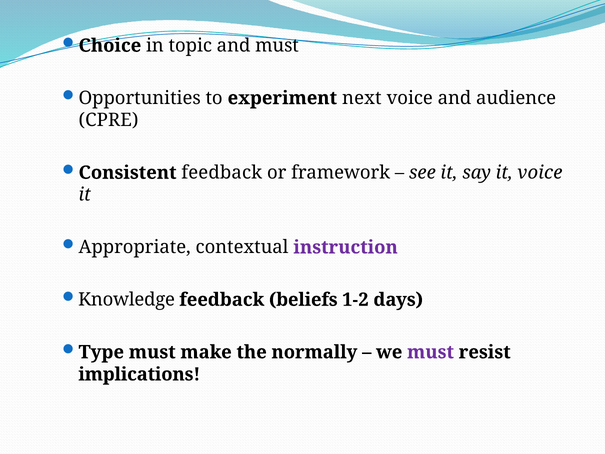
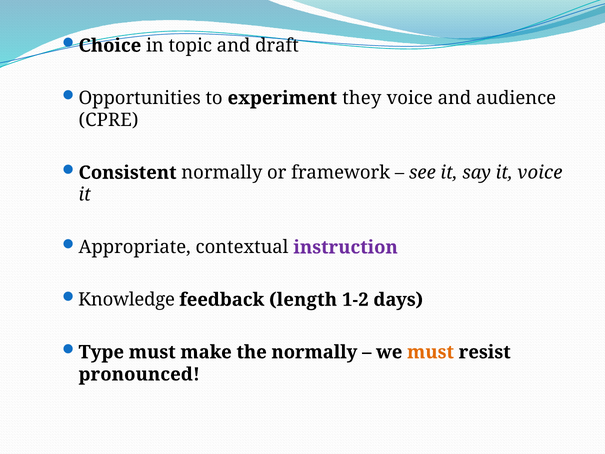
and must: must -> draft
next: next -> they
Consistent feedback: feedback -> normally
beliefs: beliefs -> length
must at (431, 352) colour: purple -> orange
implications: implications -> pronounced
